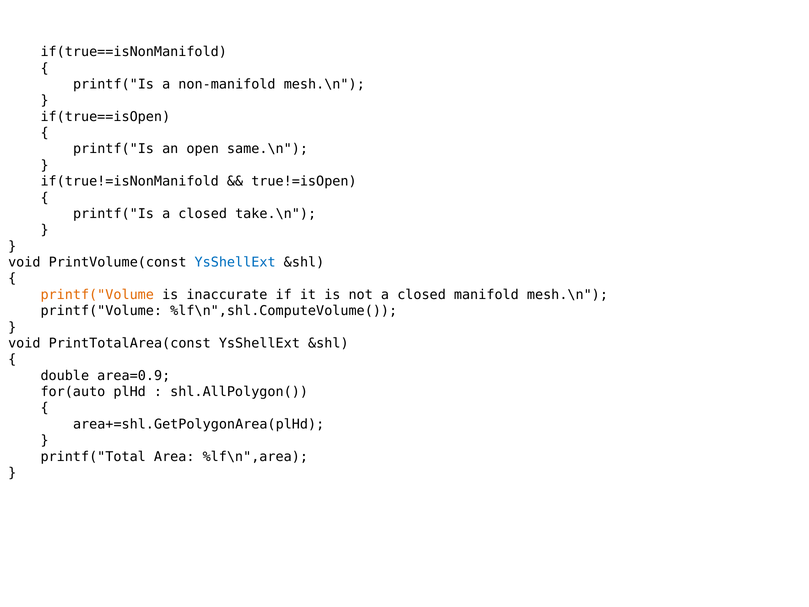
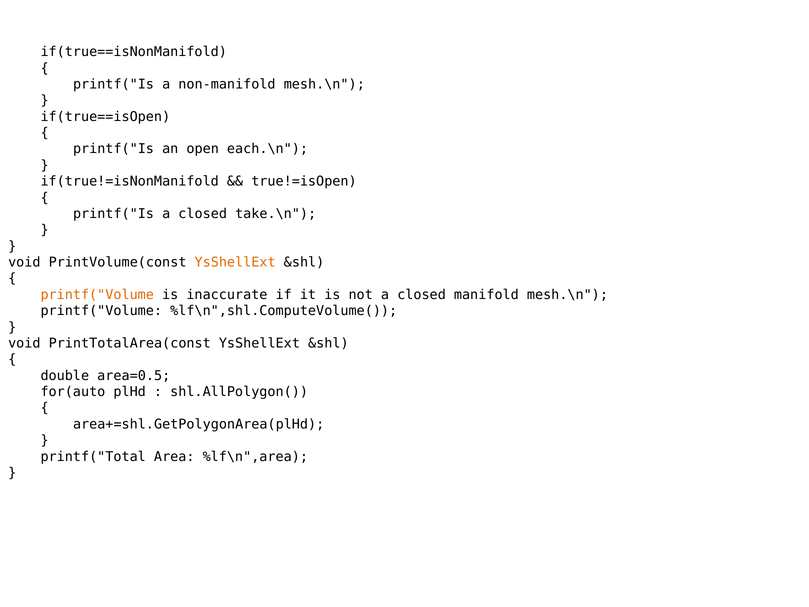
same.\n: same.\n -> each.\n
YsShellExt at (235, 262) colour: blue -> orange
area=0.9: area=0.9 -> area=0.5
